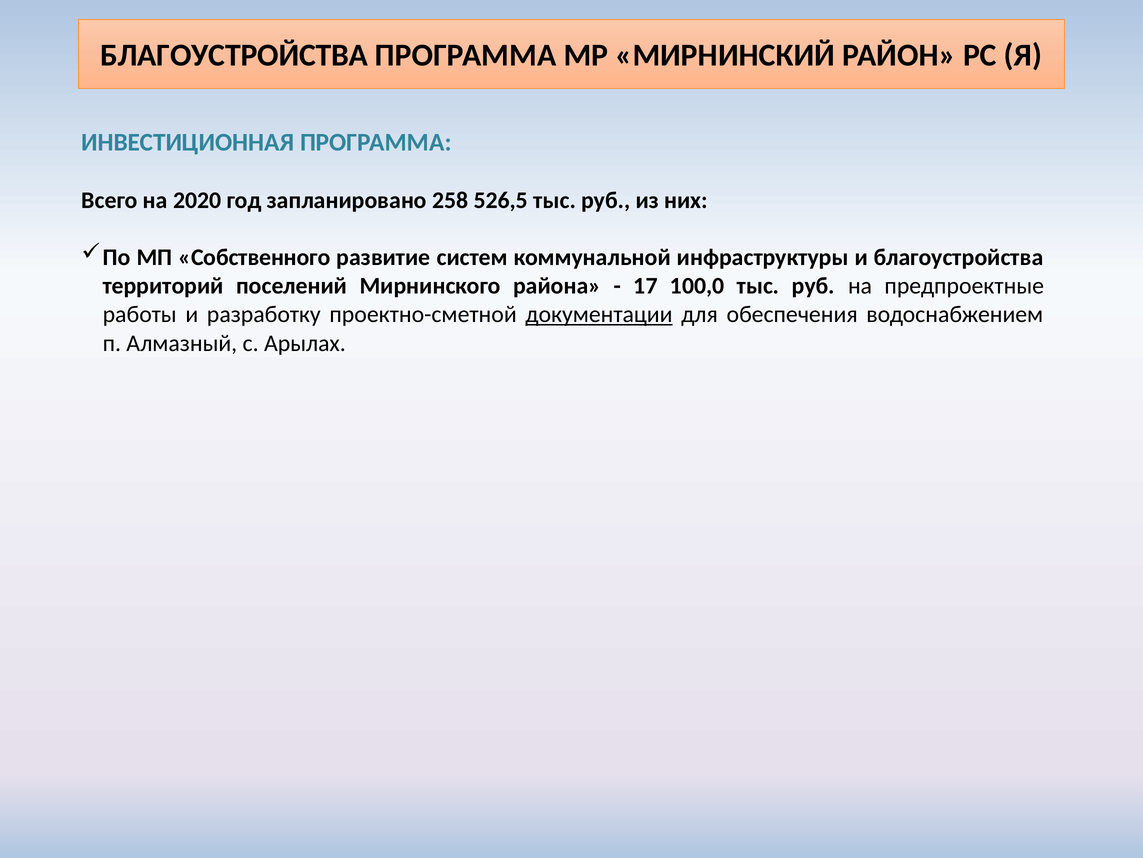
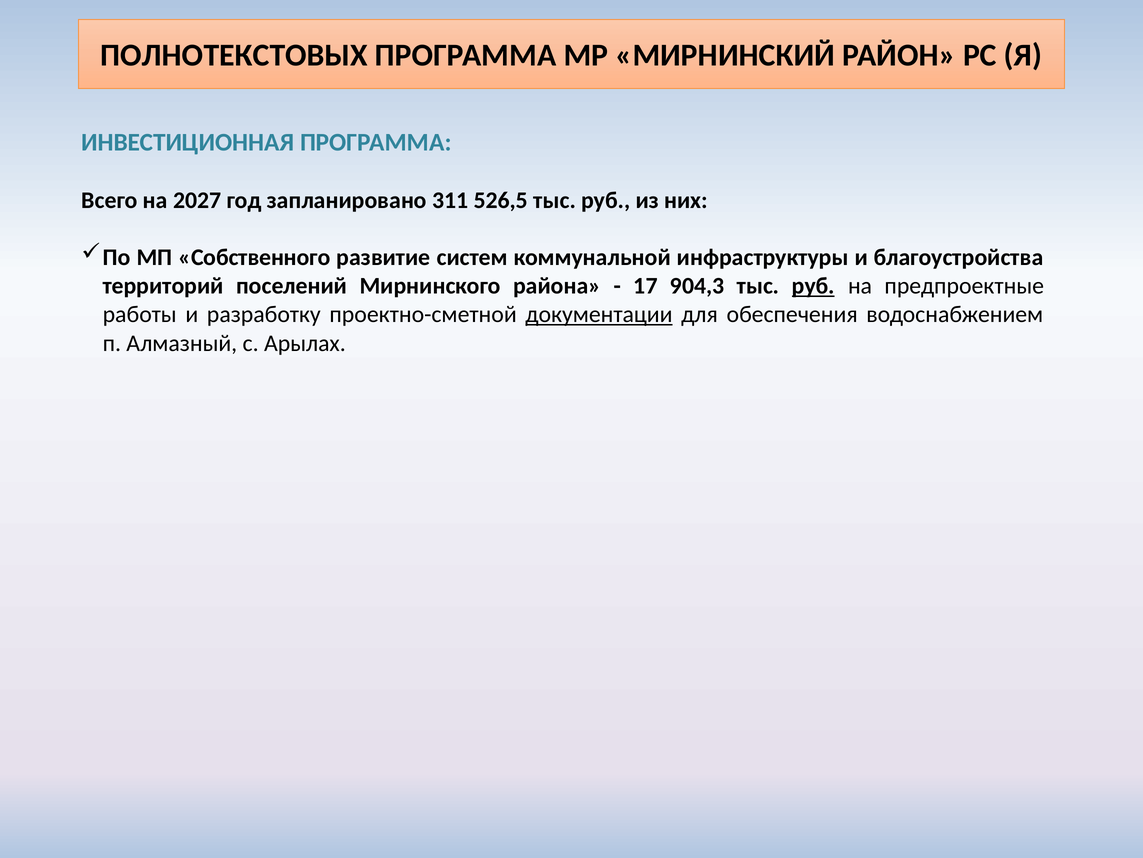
БЛАГОУСТРОЙСТВА at (234, 55): БЛАГОУСТРОЙСТВА -> ПОЛНОТЕКСТОВЫХ
2020: 2020 -> 2027
258: 258 -> 311
100,0: 100,0 -> 904,3
руб at (813, 286) underline: none -> present
